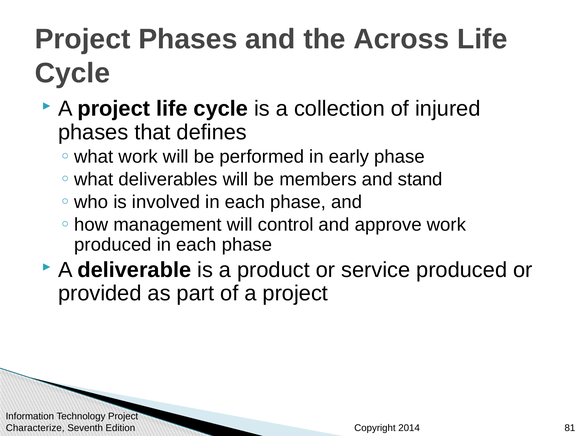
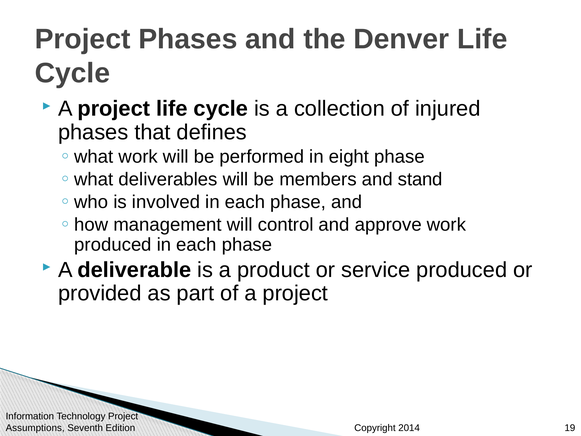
Across: Across -> Denver
early: early -> eight
Characterize: Characterize -> Assumptions
81: 81 -> 19
